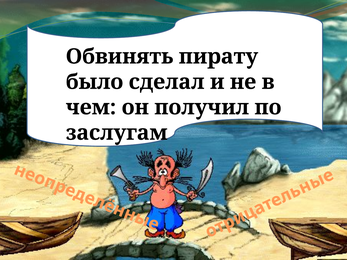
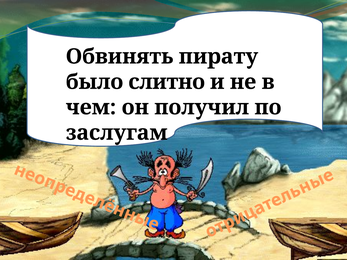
сделал: сделал -> слитно
